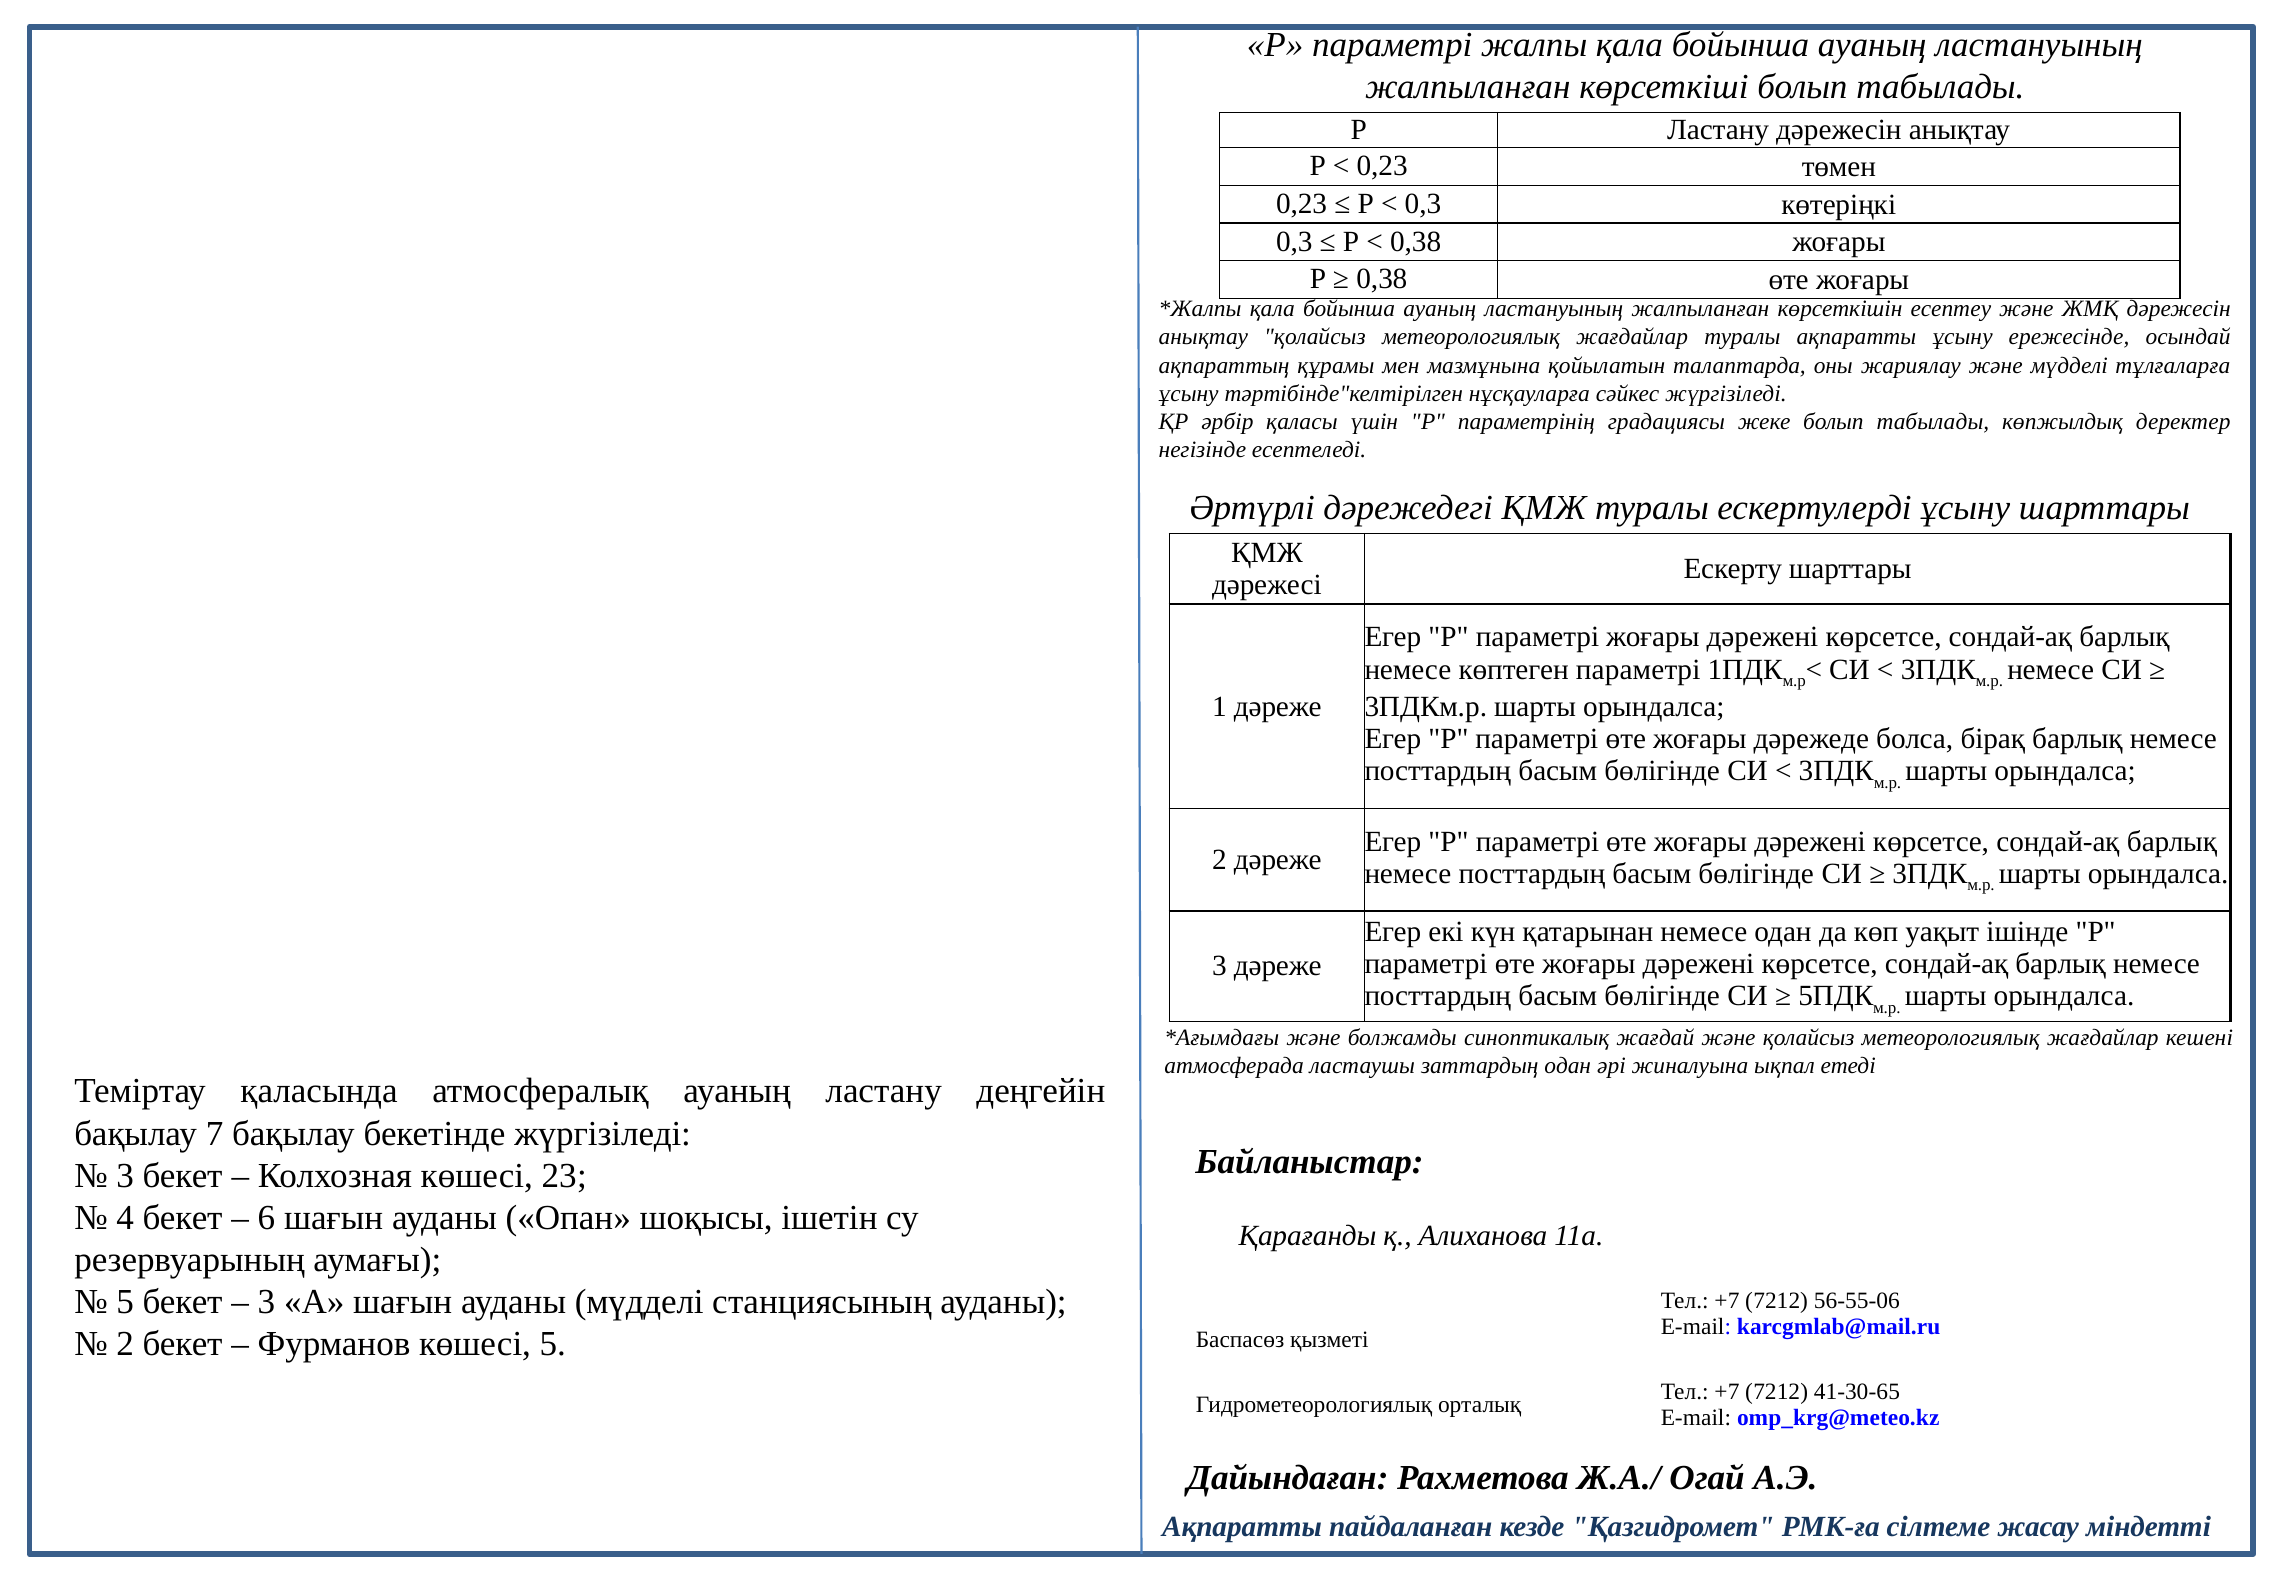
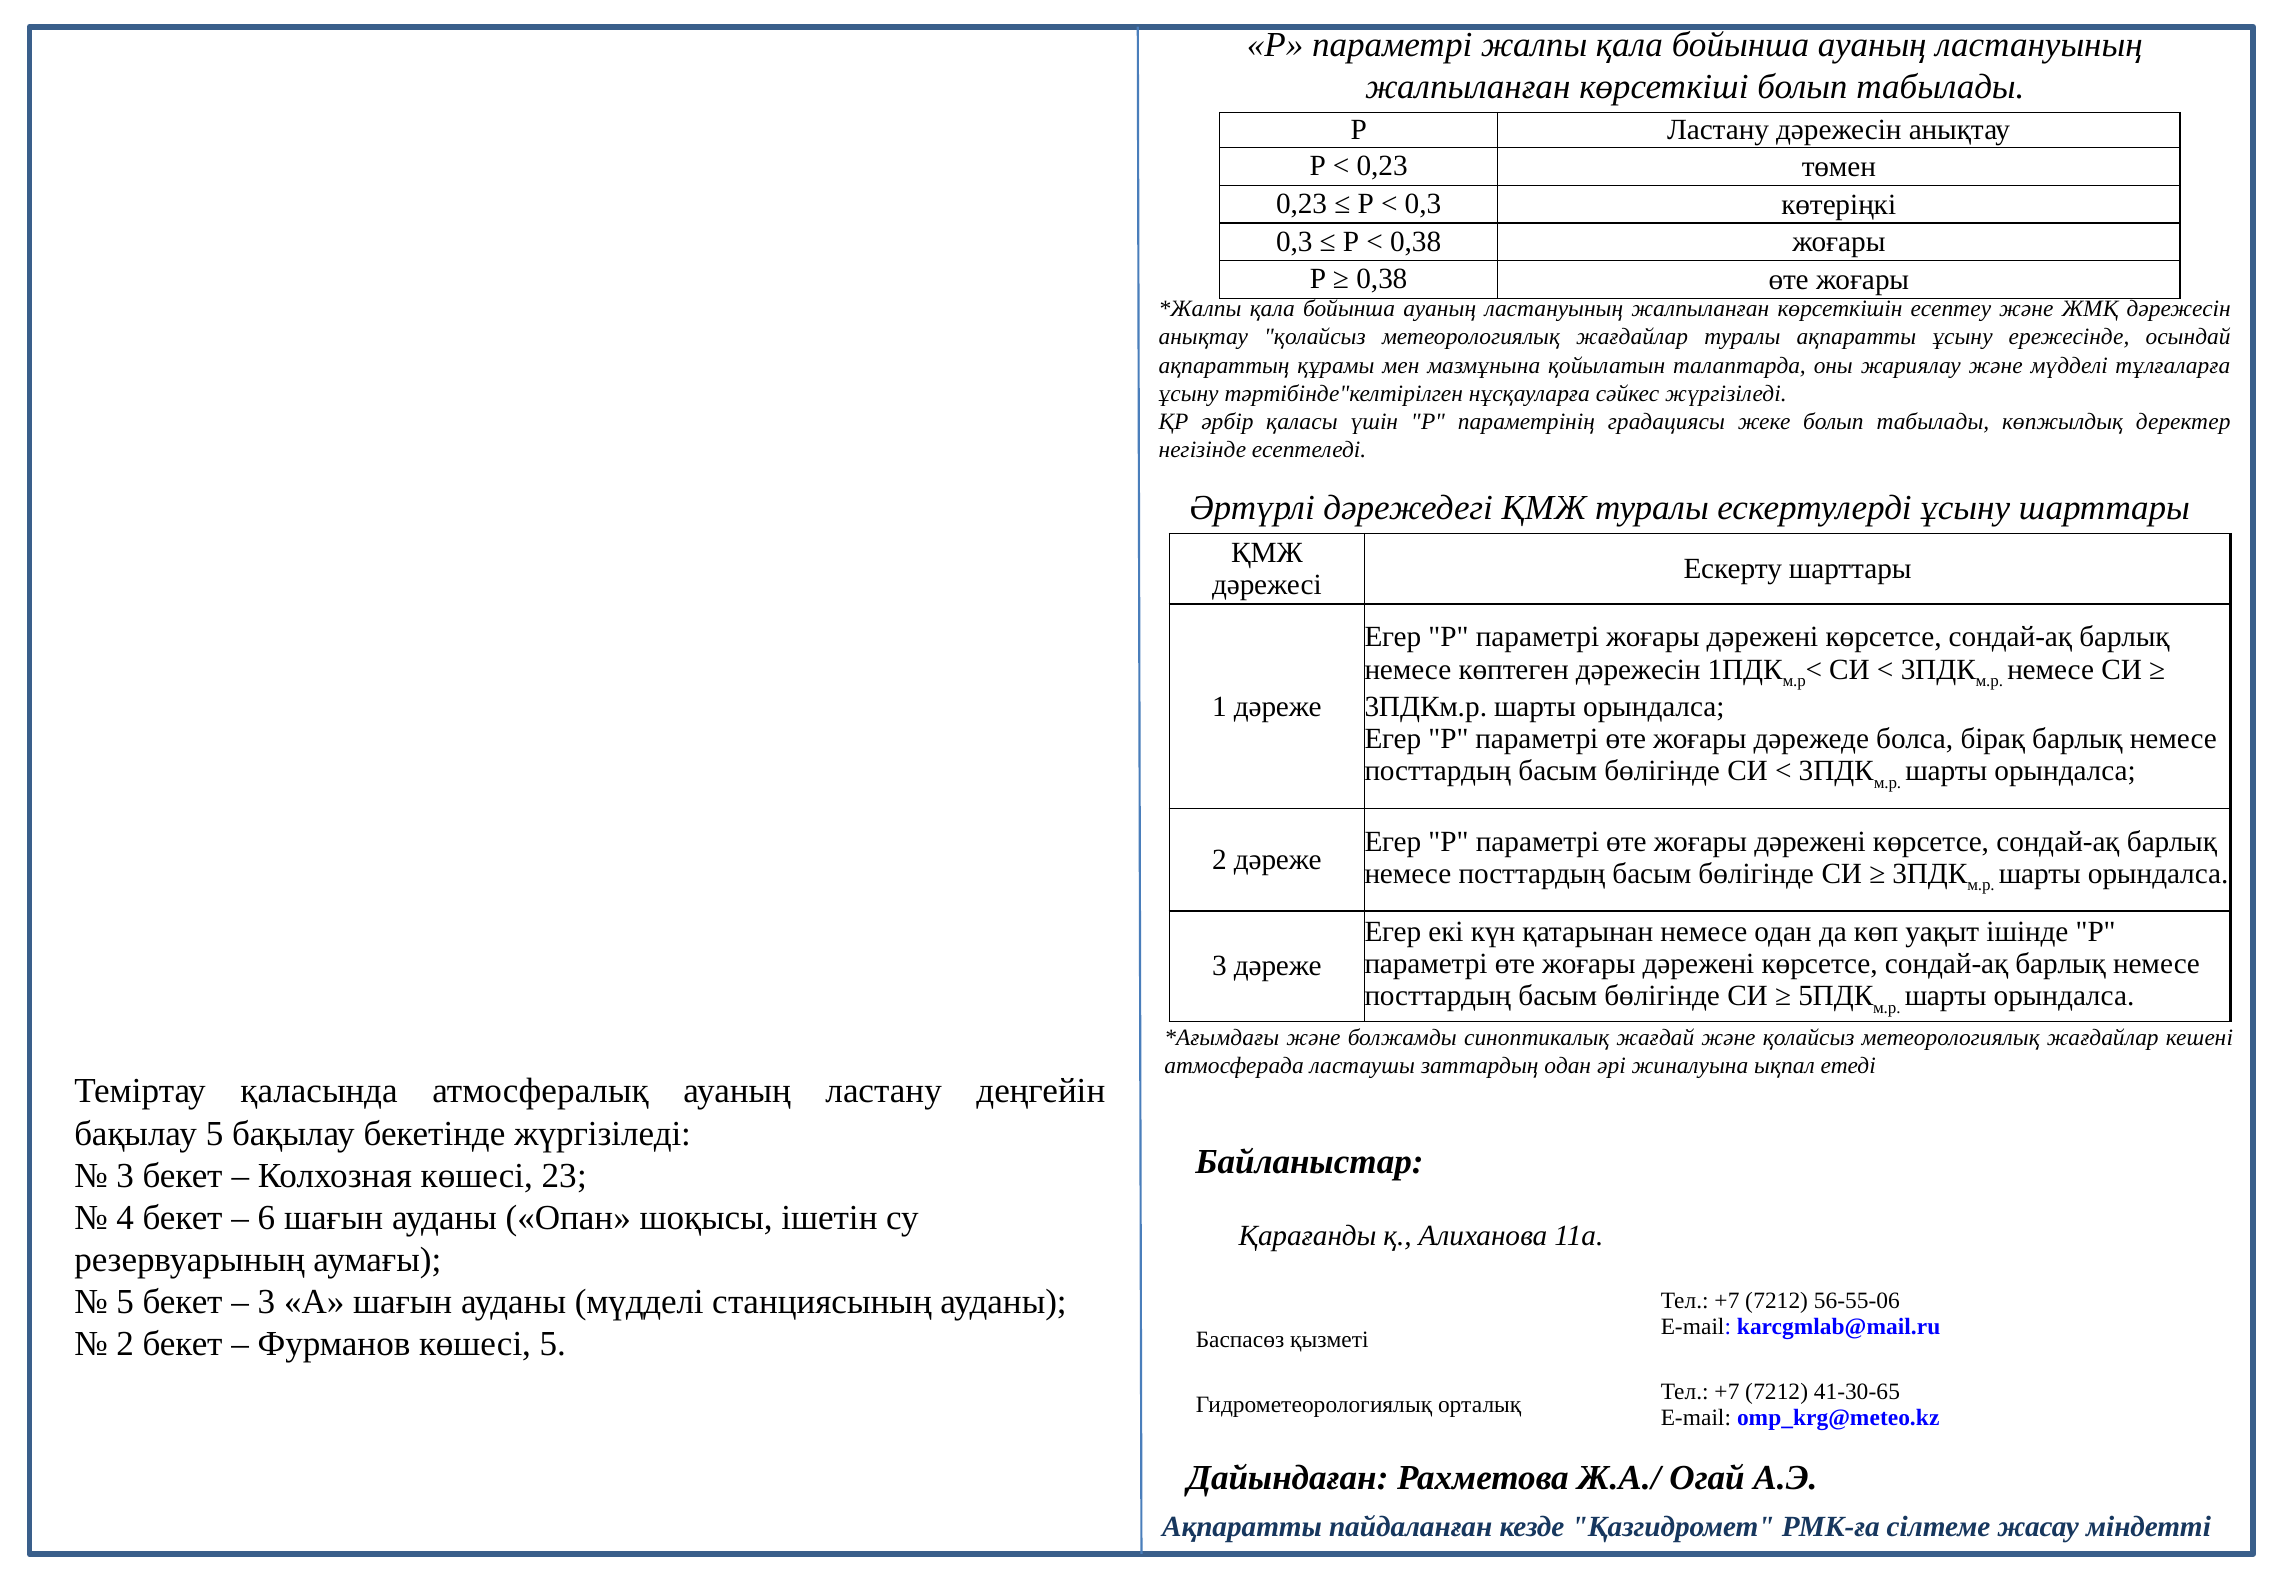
көптеген параметрі: параметрі -> дәрежесін
бақылау 7: 7 -> 5
